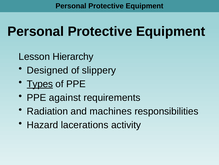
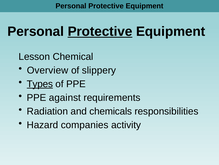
Protective at (100, 31) underline: none -> present
Hierarchy: Hierarchy -> Chemical
Designed: Designed -> Overview
machines: machines -> chemicals
lacerations: lacerations -> companies
